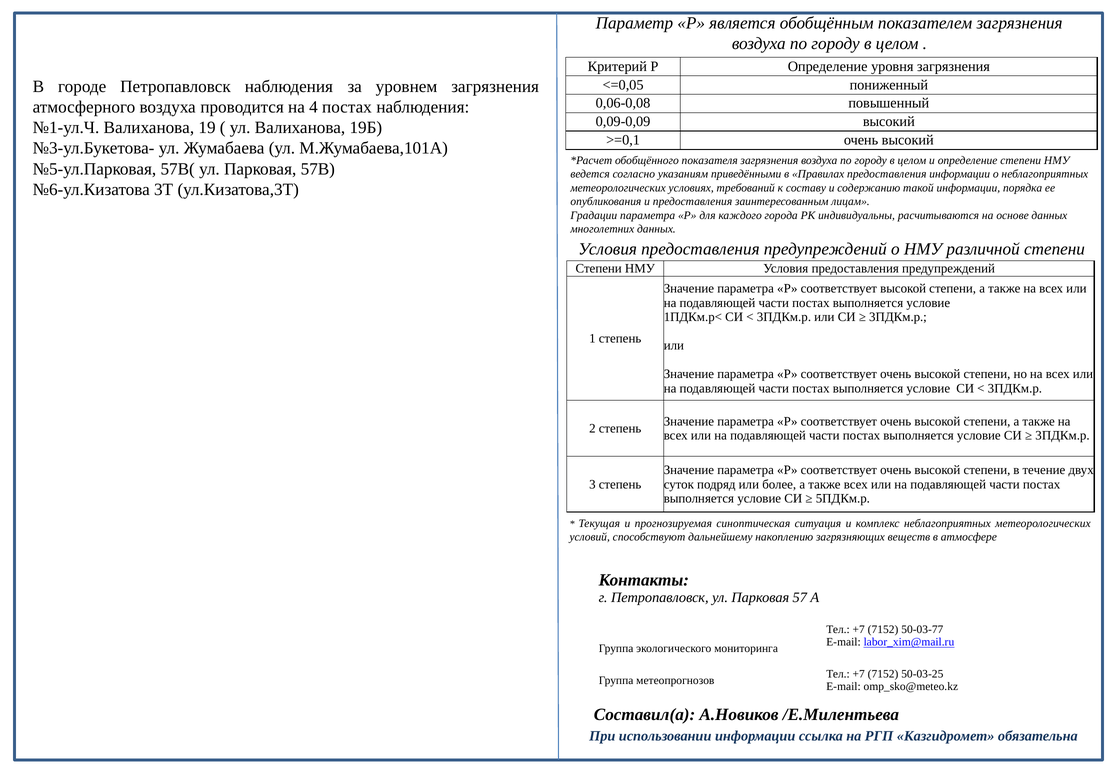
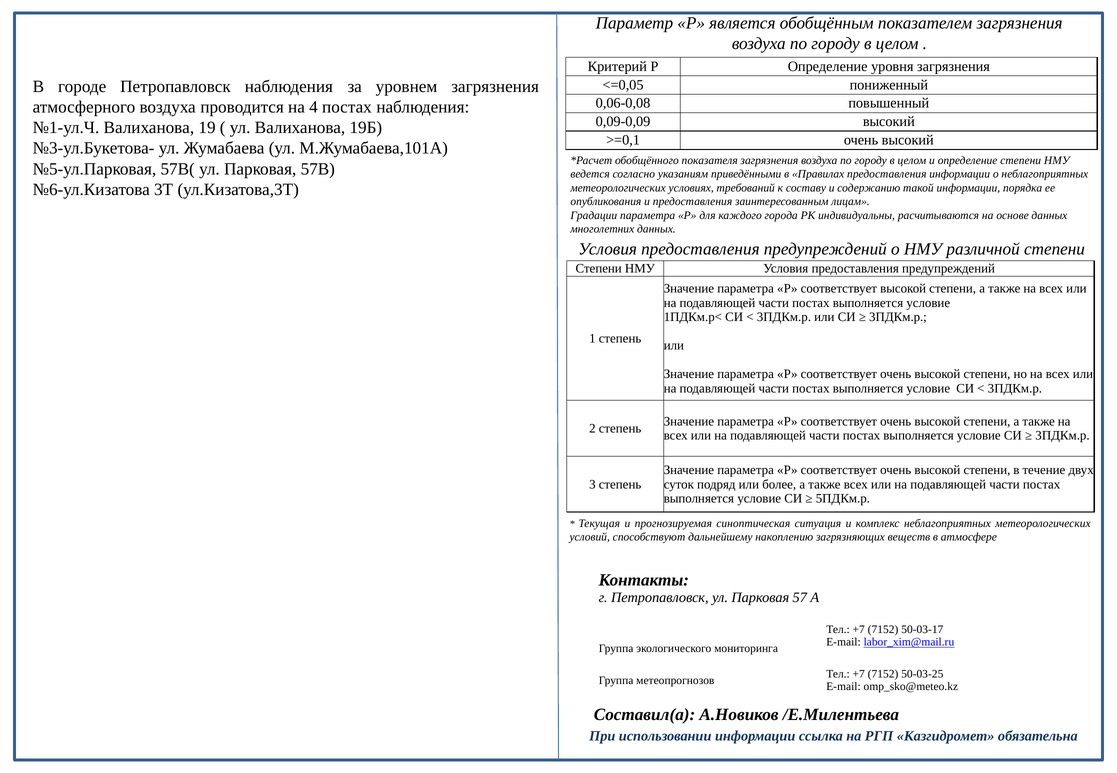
50-03-77: 50-03-77 -> 50-03-17
